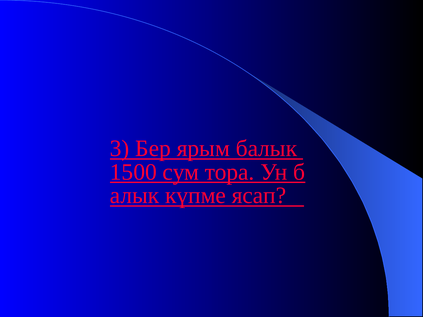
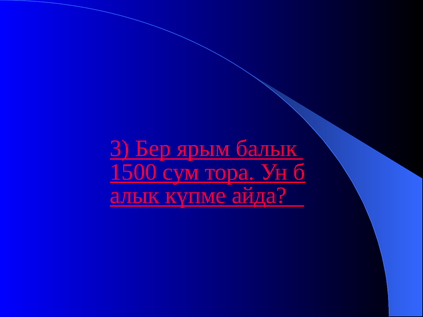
ясап: ясап -> айда
